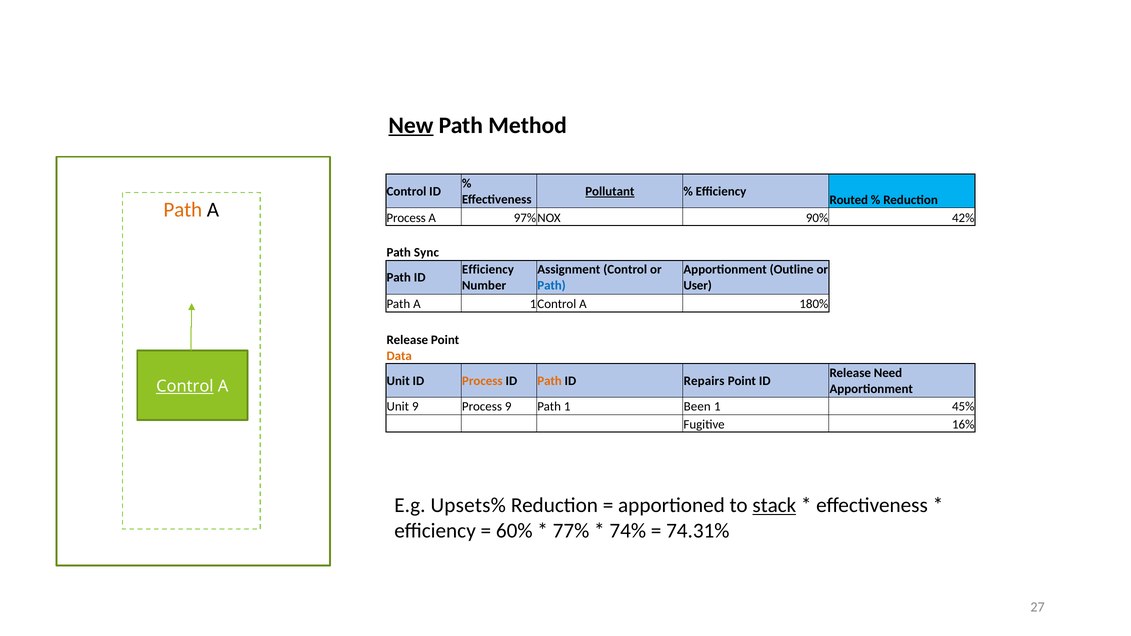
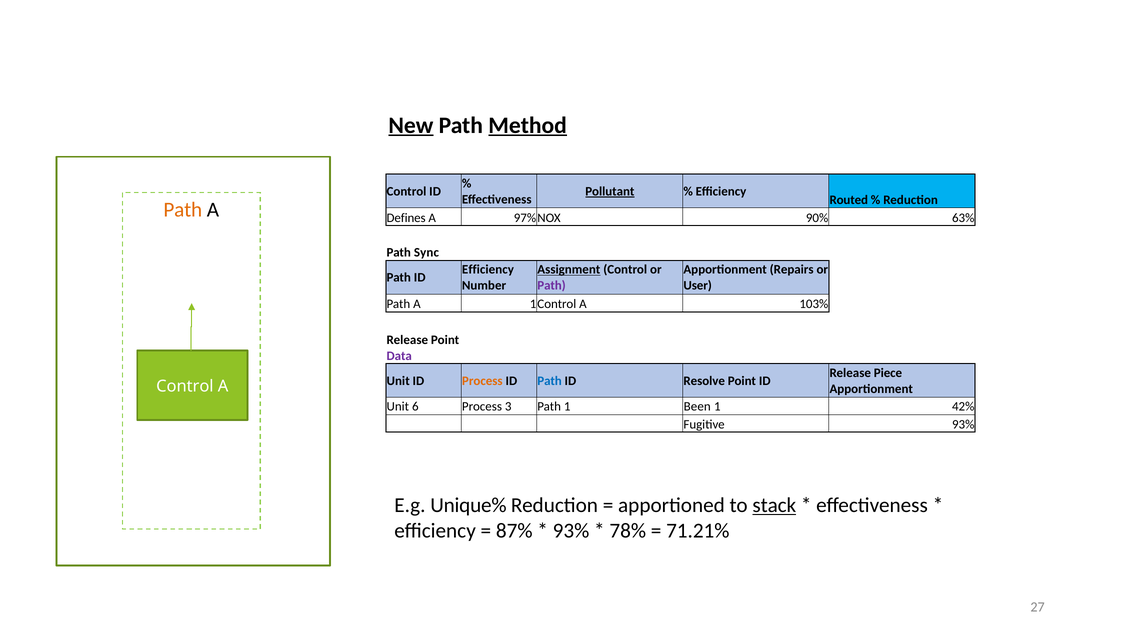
Method underline: none -> present
Process at (406, 218): Process -> Defines
42%: 42% -> 63%
Assignment underline: none -> present
Outline: Outline -> Repairs
Path at (552, 286) colour: blue -> purple
180%: 180% -> 103%
Data colour: orange -> purple
Need: Need -> Piece
Path at (550, 381) colour: orange -> blue
Repairs: Repairs -> Resolve
Control at (185, 387) underline: present -> none
Unit 9: 9 -> 6
Process 9: 9 -> 3
45%: 45% -> 42%
Fugitive 16%: 16% -> 93%
Upsets%: Upsets% -> Unique%
60%: 60% -> 87%
77% at (571, 531): 77% -> 93%
74%: 74% -> 78%
74.31%: 74.31% -> 71.21%
